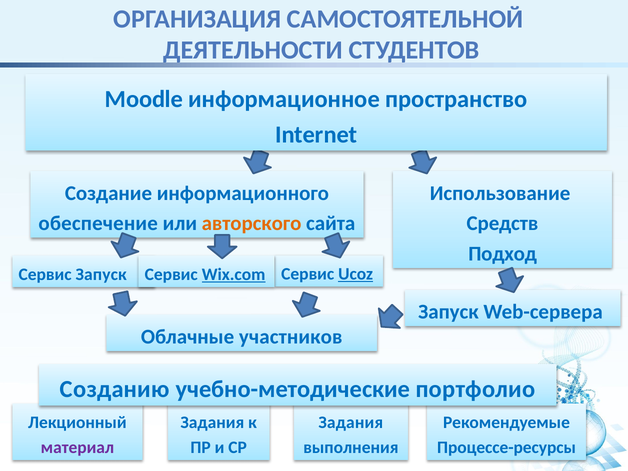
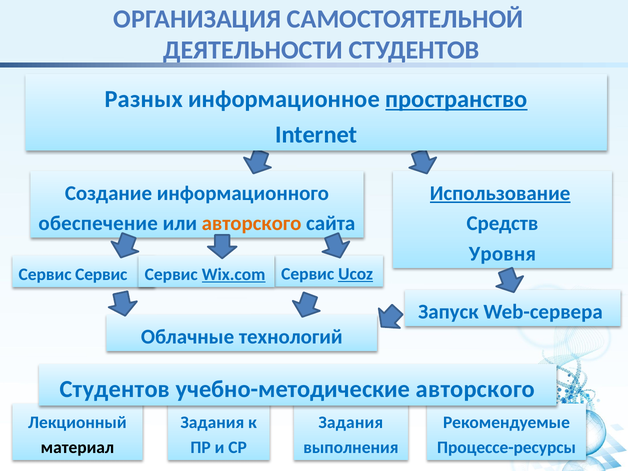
Moodle: Moodle -> Разных
пространство underline: none -> present
Использование underline: none -> present
Подход: Подход -> Уровня
Сервис Запуск: Запуск -> Сервис
участников: участников -> технологий
Созданию at (115, 389): Созданию -> Студентов
учебно-методические портфолио: портфолио -> авторского
материал colour: purple -> black
